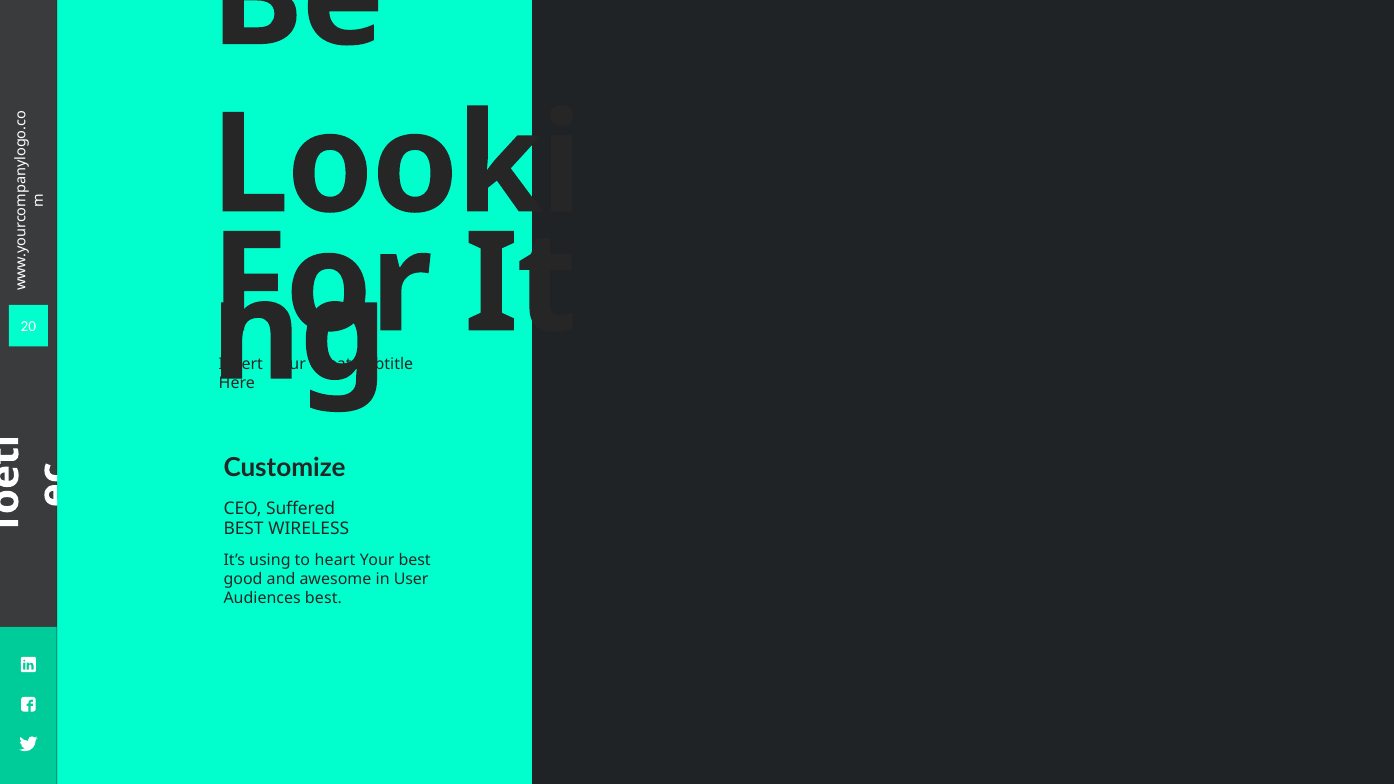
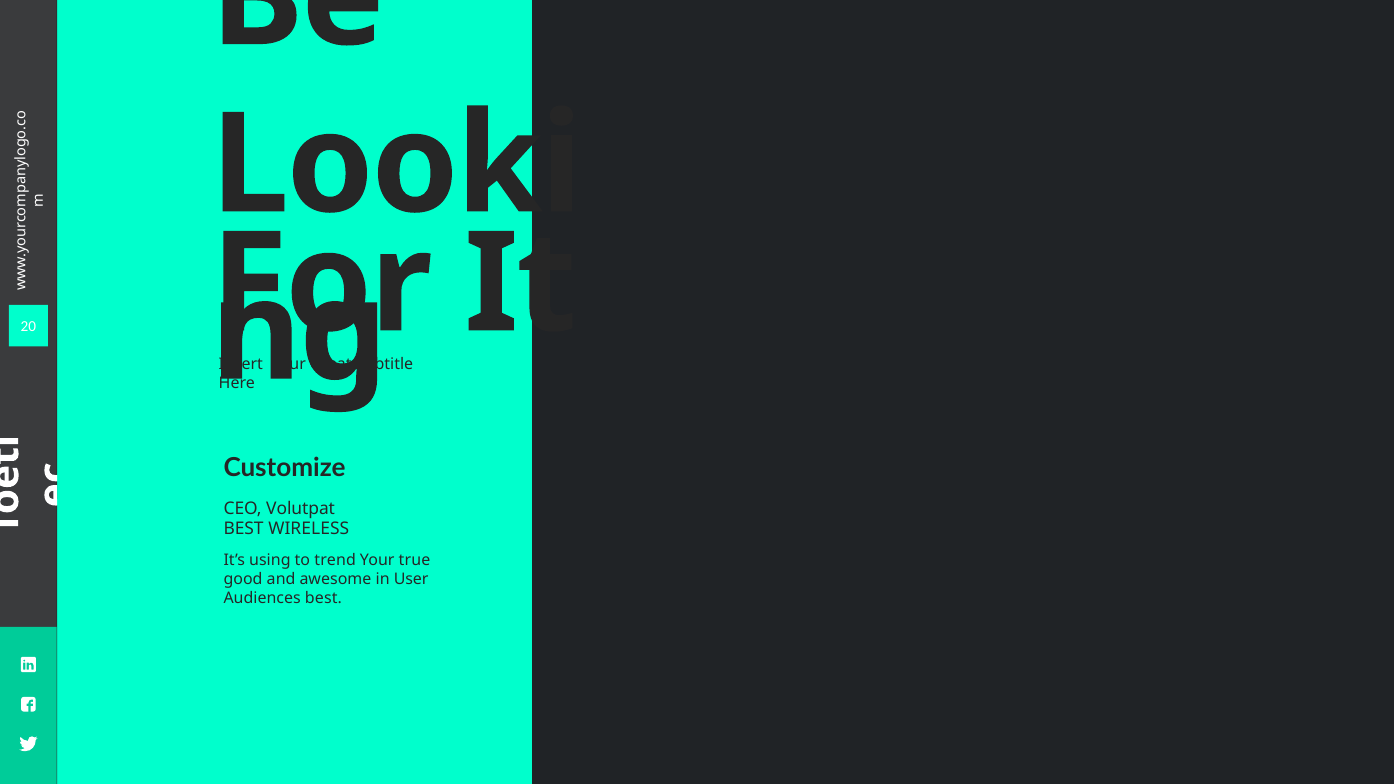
Suffered: Suffered -> Volutpat
heart: heart -> trend
Your best: best -> true
